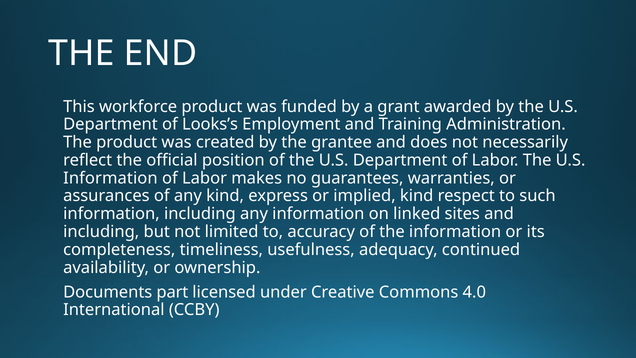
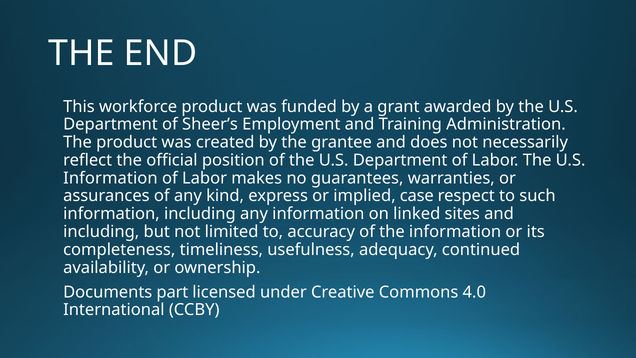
Looks’s: Looks’s -> Sheer’s
implied kind: kind -> case
